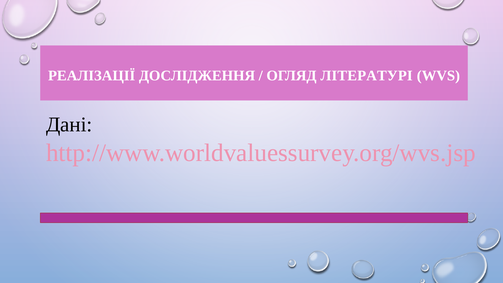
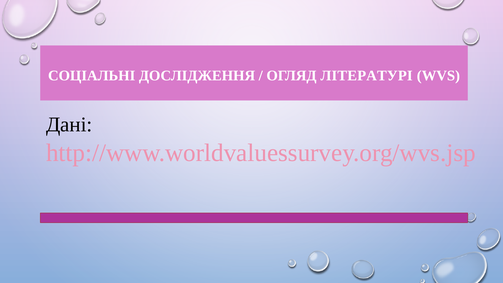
РЕАЛІЗАЦІЇ: РЕАЛІЗАЦІЇ -> СОЦІАЛЬНІ
